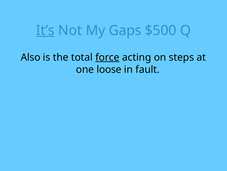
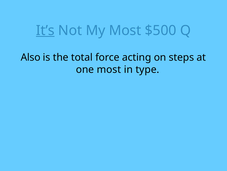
My Gaps: Gaps -> Most
force underline: present -> none
one loose: loose -> most
fault: fault -> type
